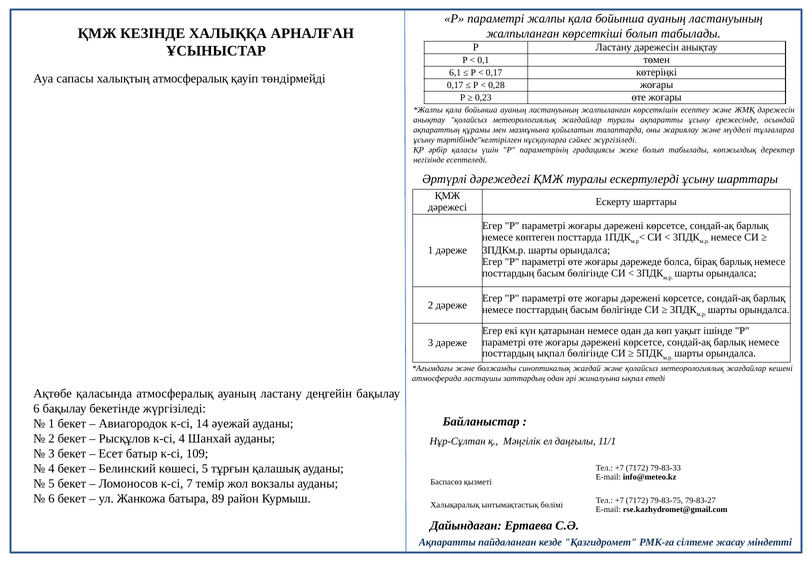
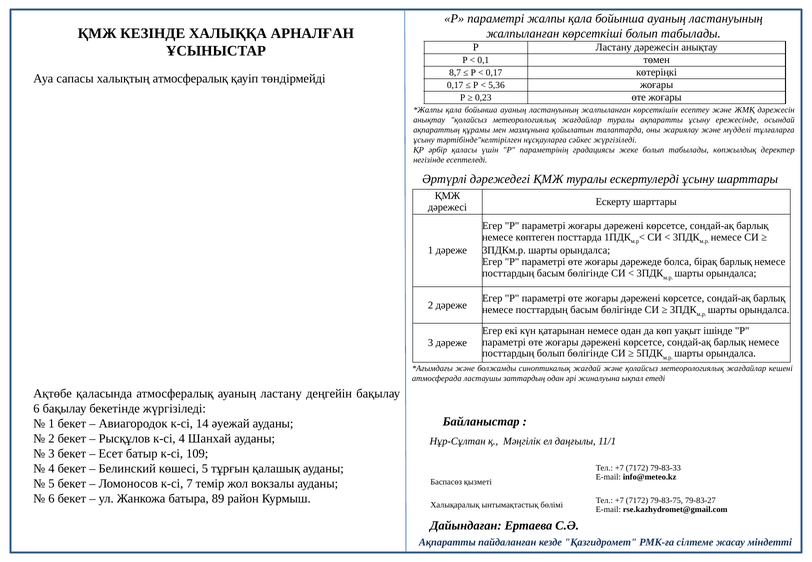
6,1: 6,1 -> 8,7
0,28: 0,28 -> 5,36
посттардың ықпал: ықпал -> болып
